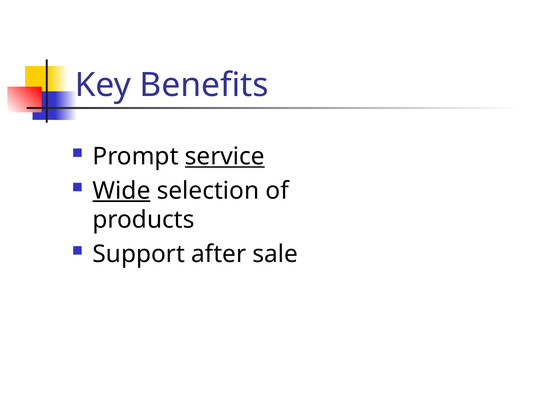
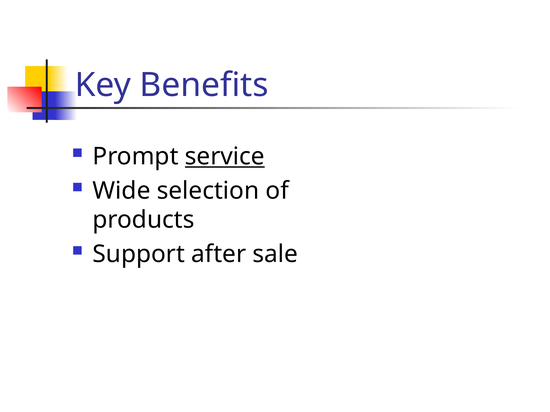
Wide underline: present -> none
